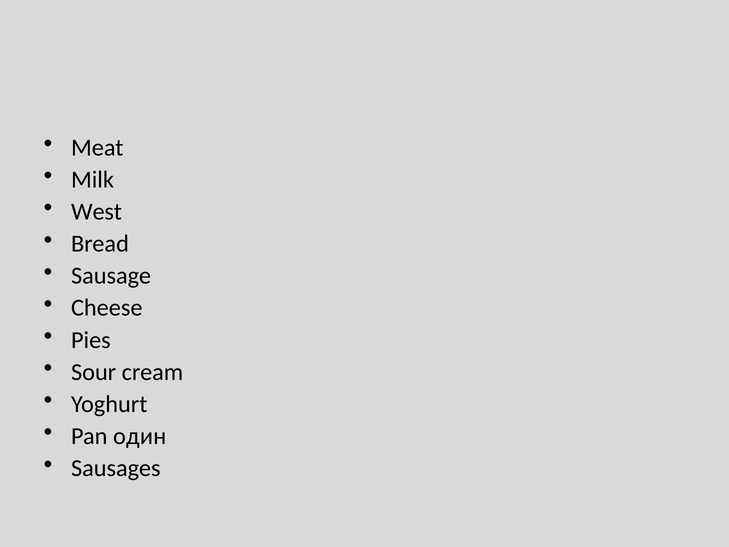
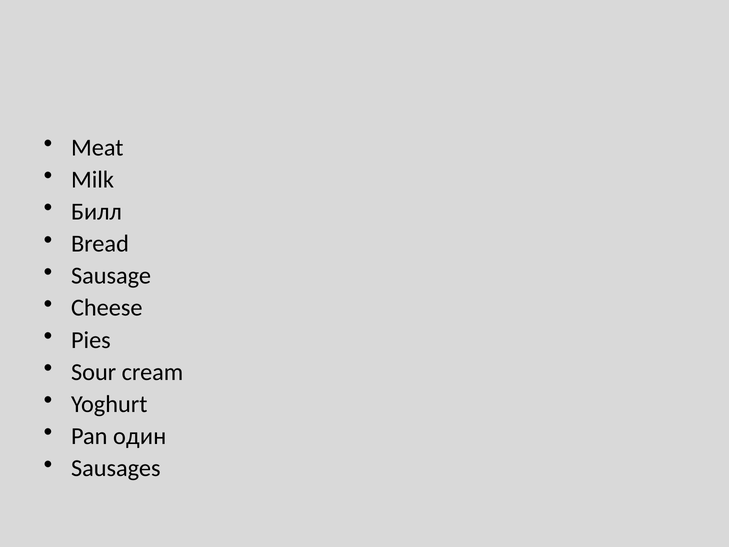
West: West -> Билл
